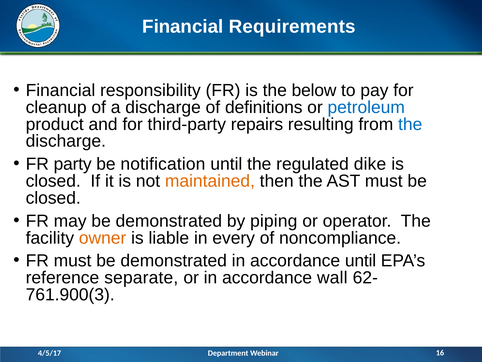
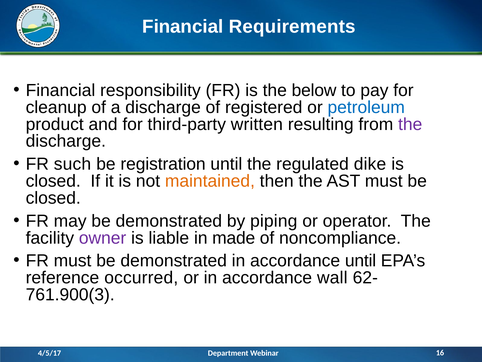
definitions: definitions -> registered
repairs: repairs -> written
the at (410, 124) colour: blue -> purple
party: party -> such
notification: notification -> registration
owner colour: orange -> purple
every: every -> made
separate: separate -> occurred
